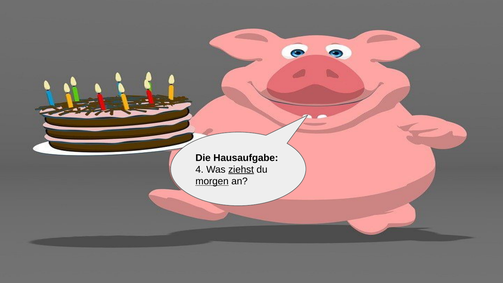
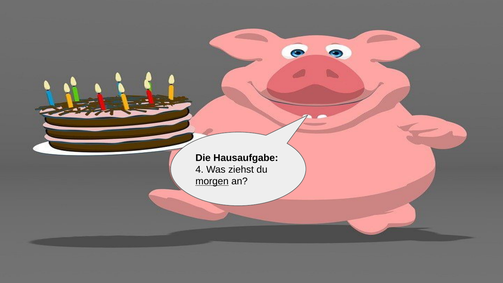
ziehst underline: present -> none
